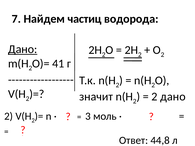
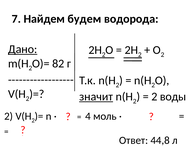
частиц: частиц -> будем
41: 41 -> 82
значит underline: none -> present
2 дано: дано -> воды
3: 3 -> 4
